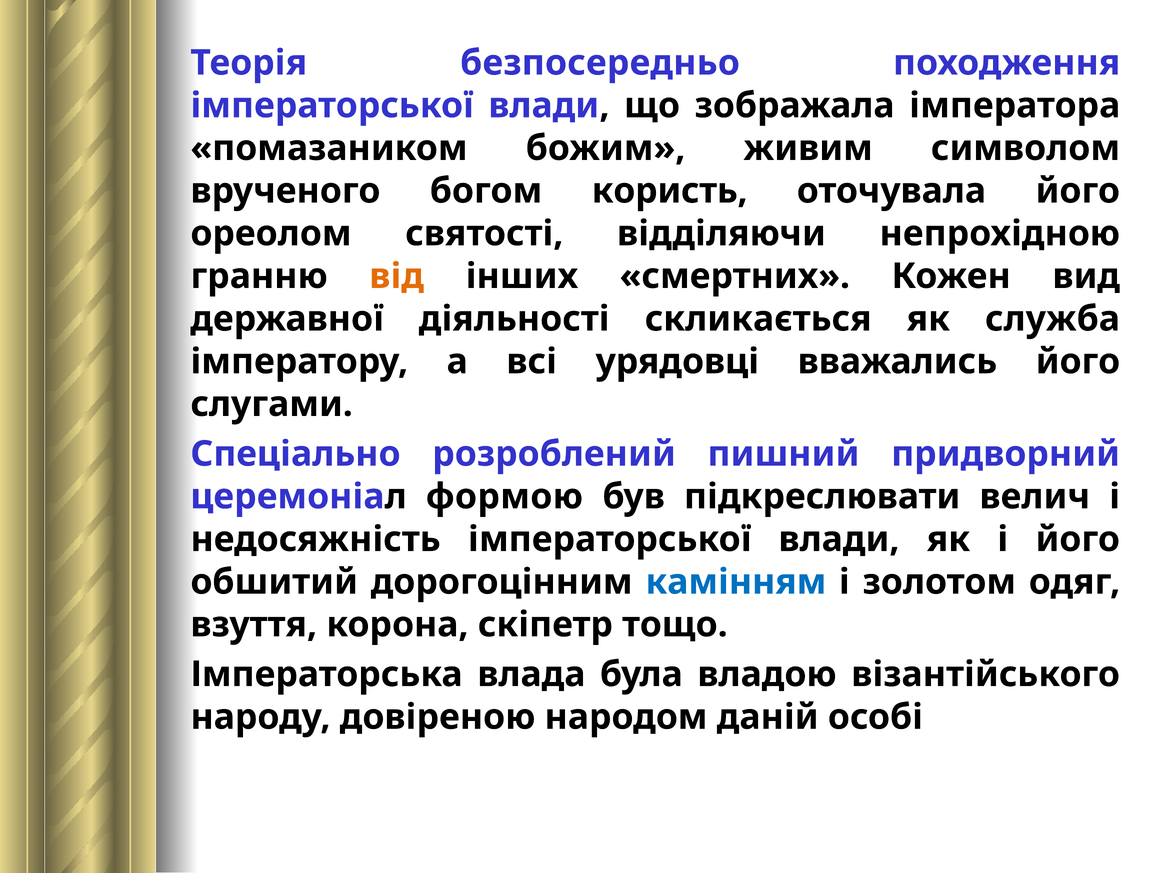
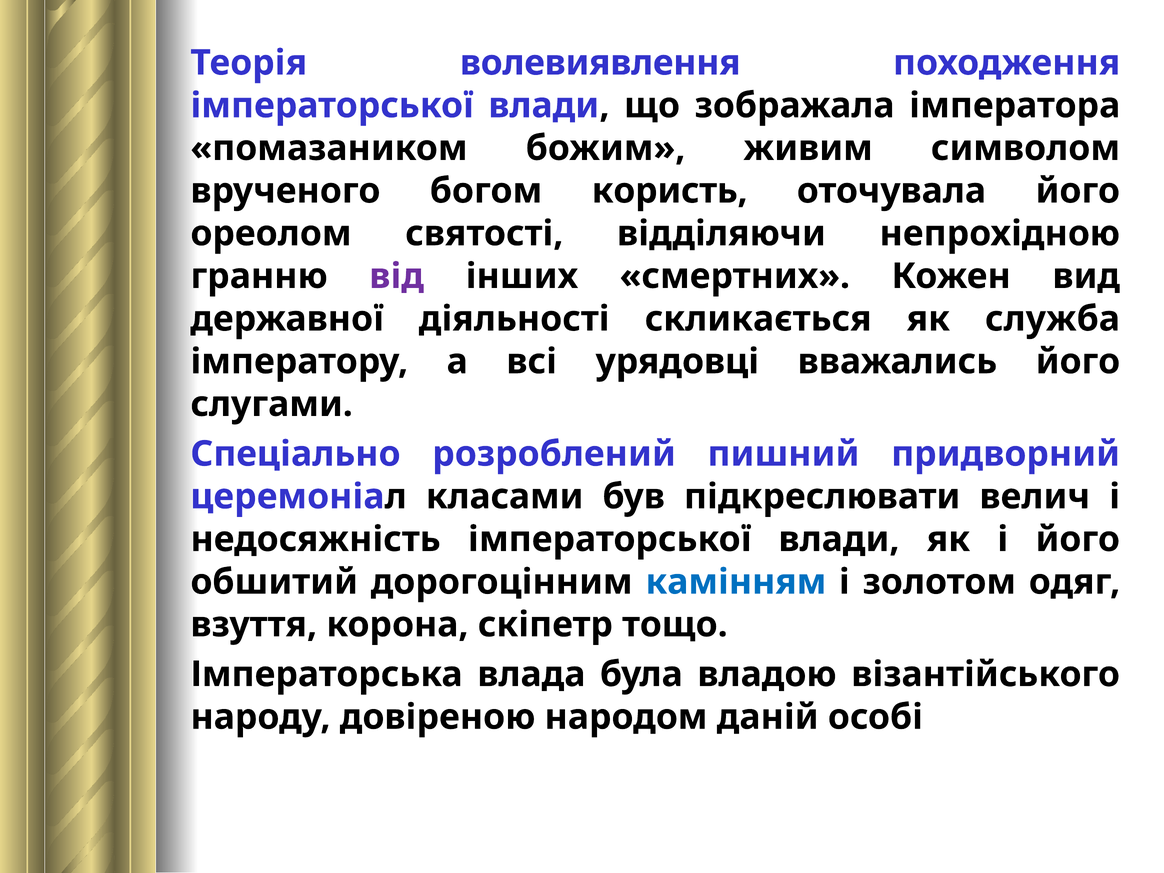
безпосередньо: безпосередньо -> волевиявлення
від colour: orange -> purple
формою: формою -> класами
